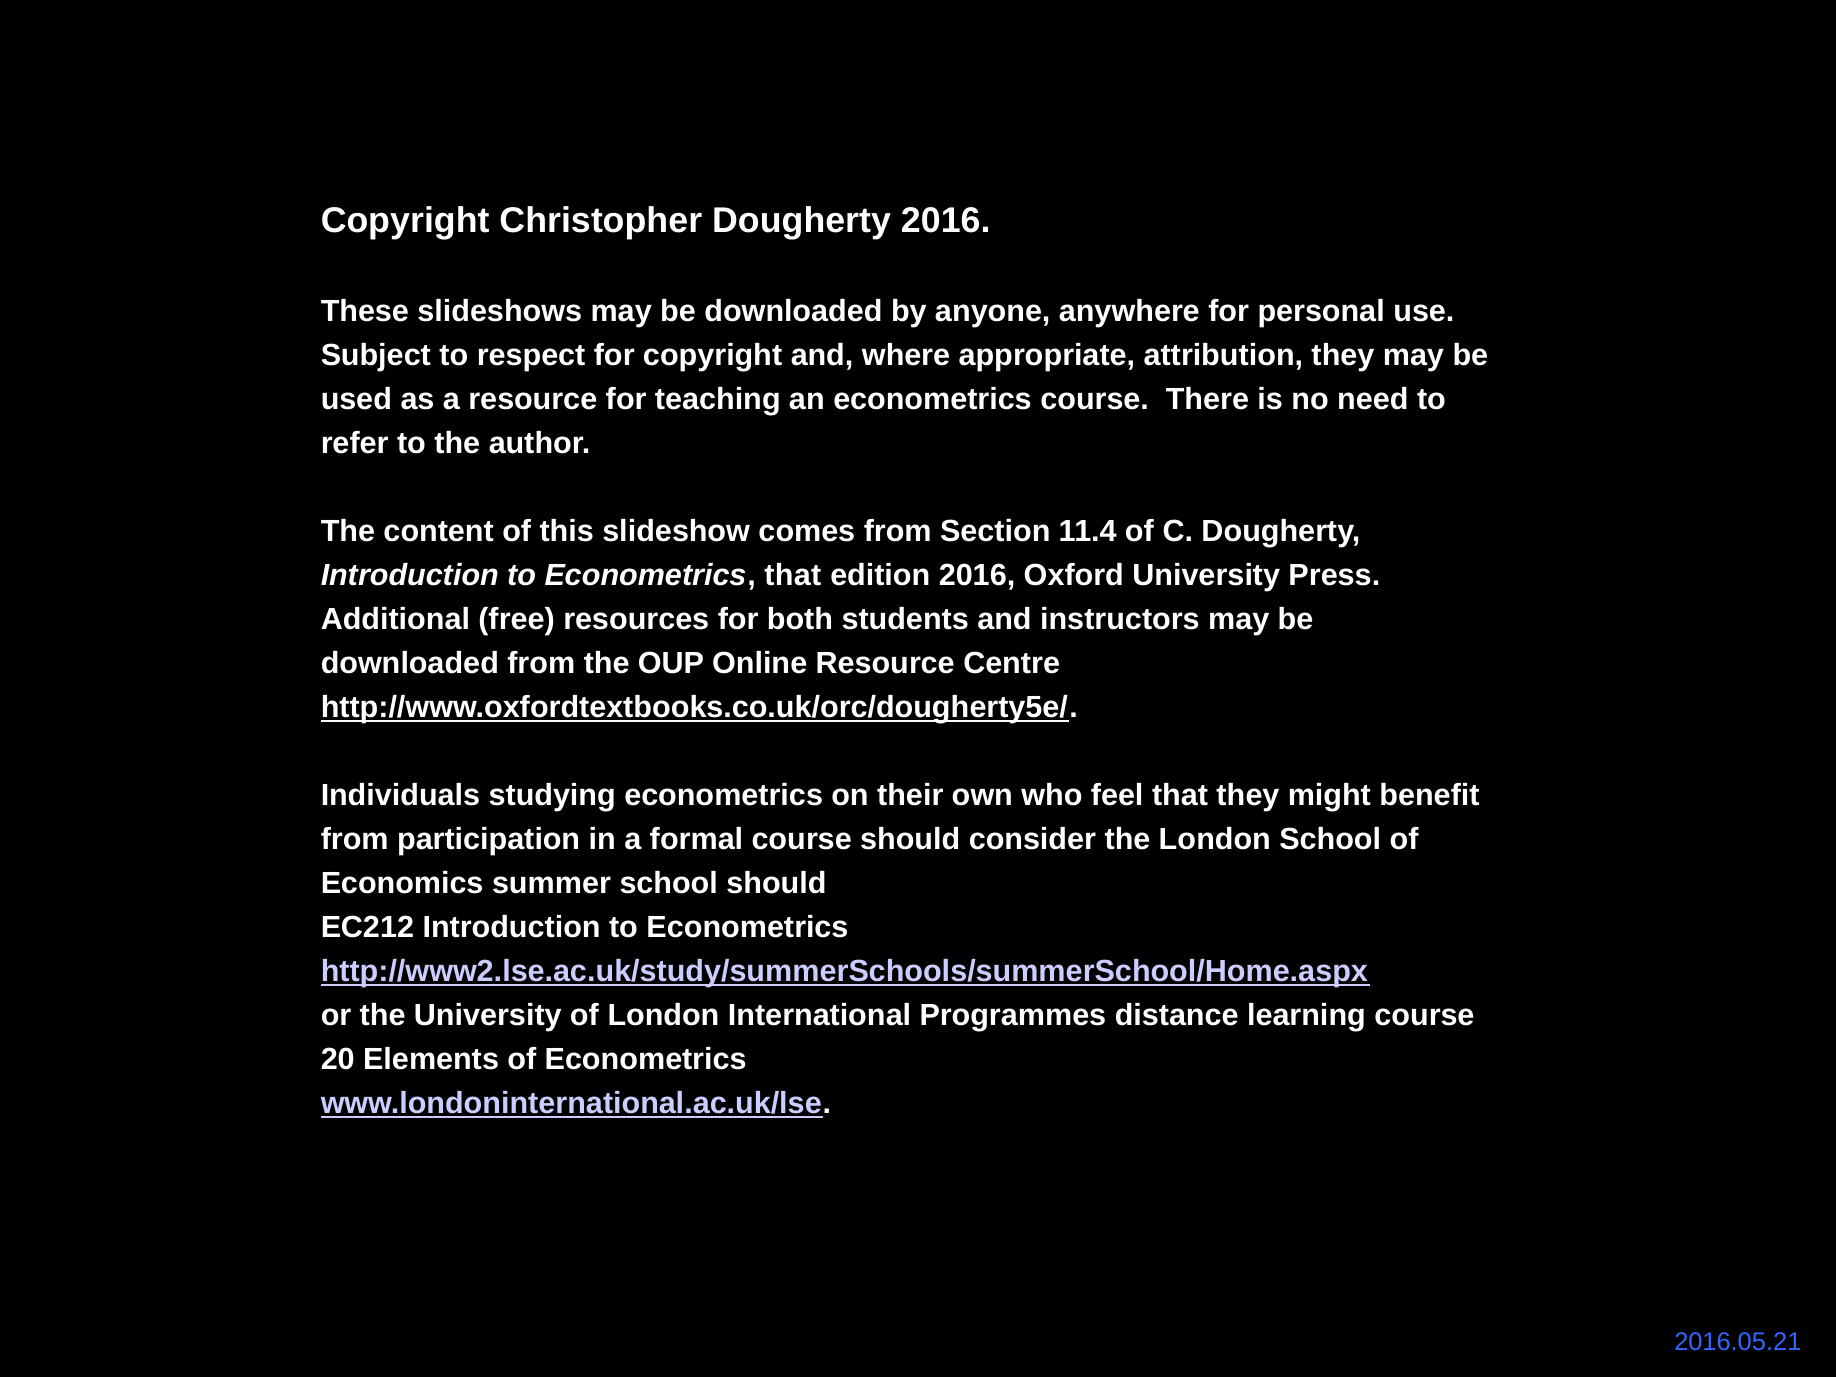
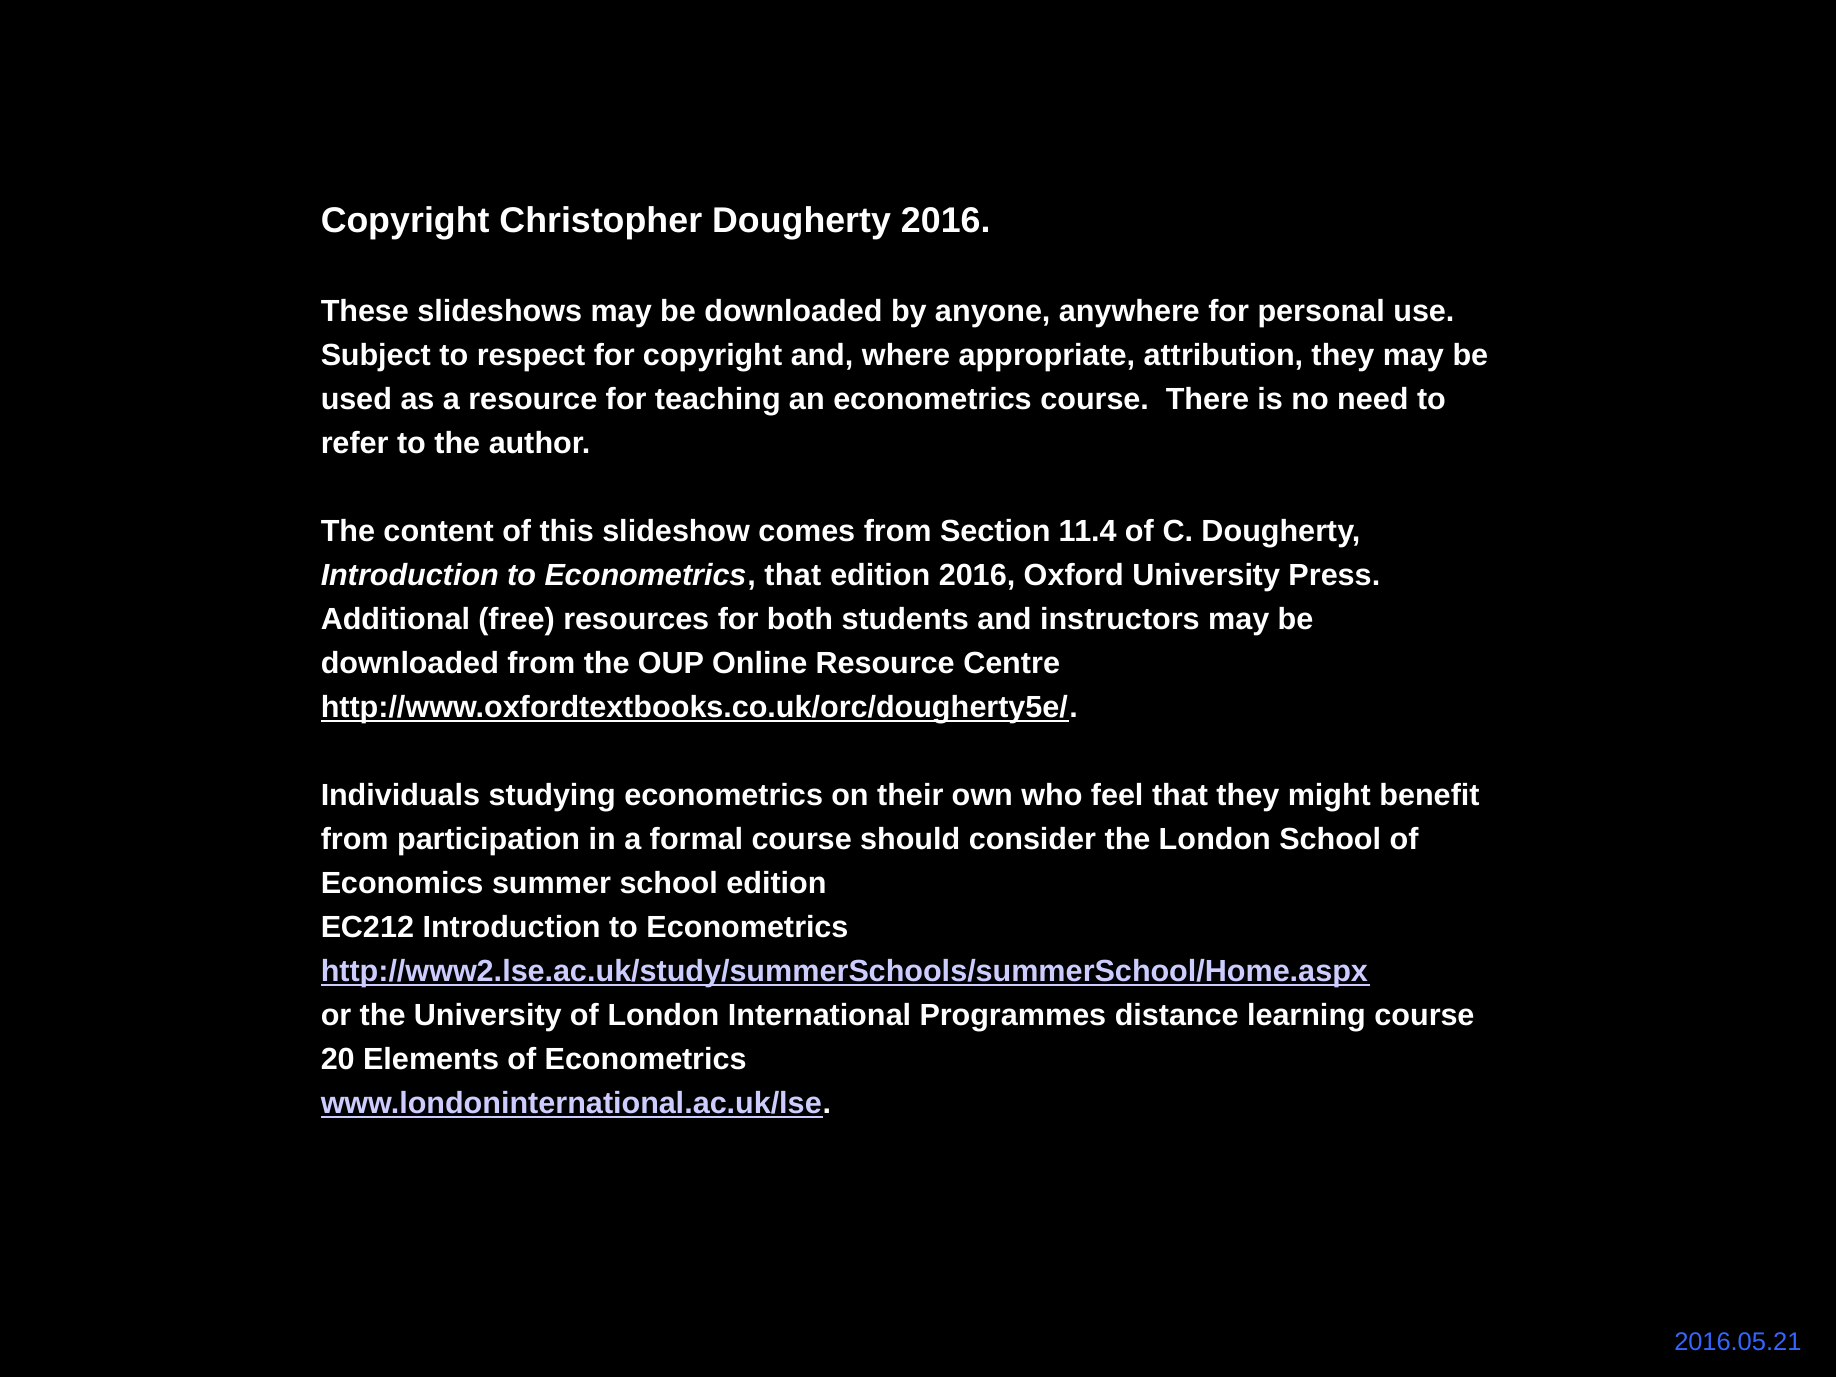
school should: should -> edition
